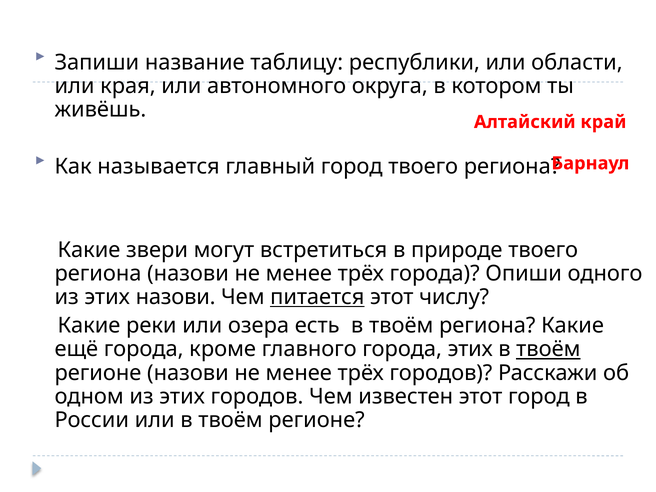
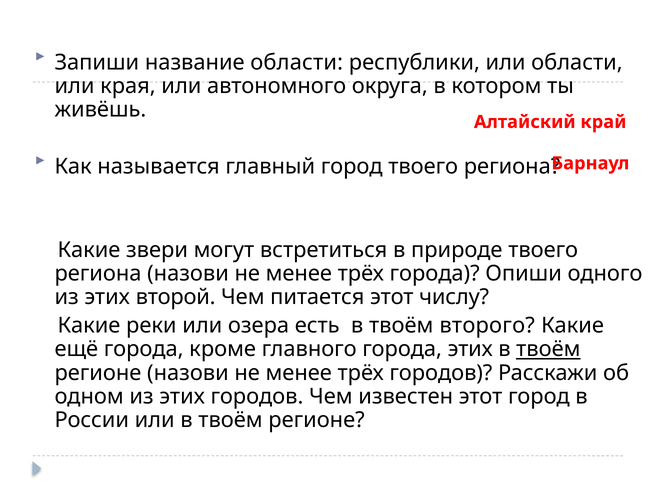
название таблицу: таблицу -> области
этих назови: назови -> второй
питается underline: present -> none
твоём региона: региона -> второго
